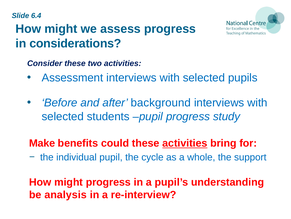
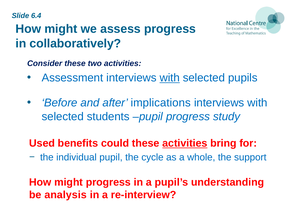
considerations: considerations -> collaboratively
with at (170, 78) underline: none -> present
background: background -> implications
Make: Make -> Used
